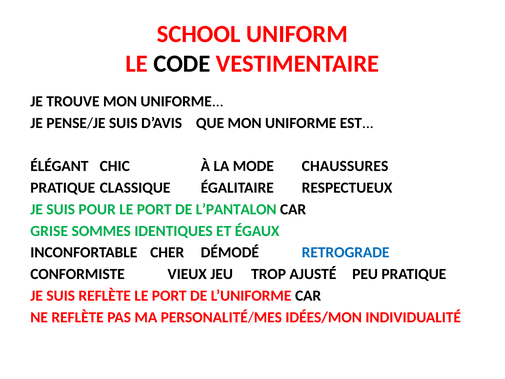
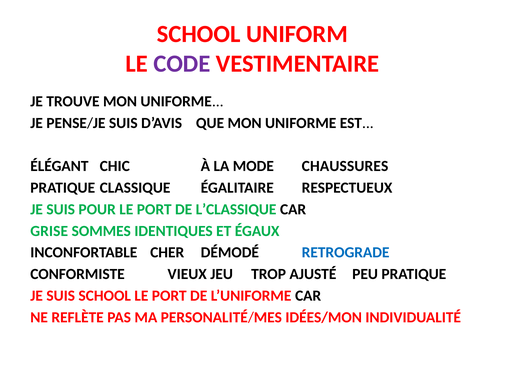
CODE colour: black -> purple
L’PANTALON: L’PANTALON -> L’CLASSIQUE
SUIS REFLÈTE: REFLÈTE -> SCHOOL
